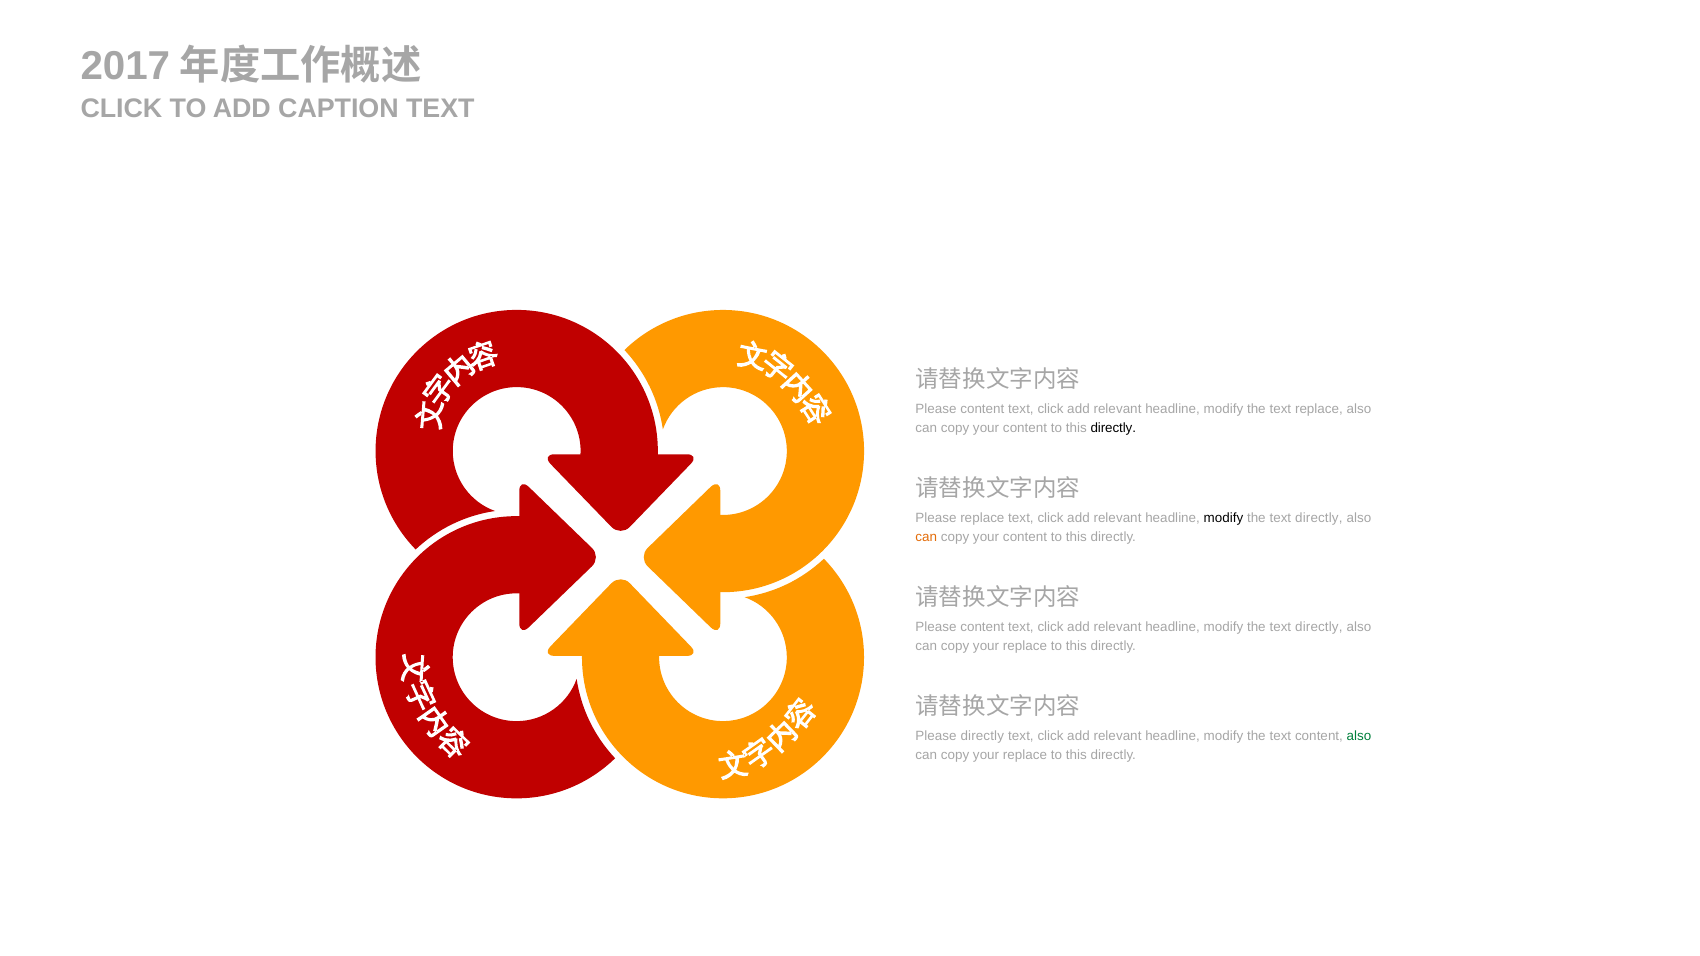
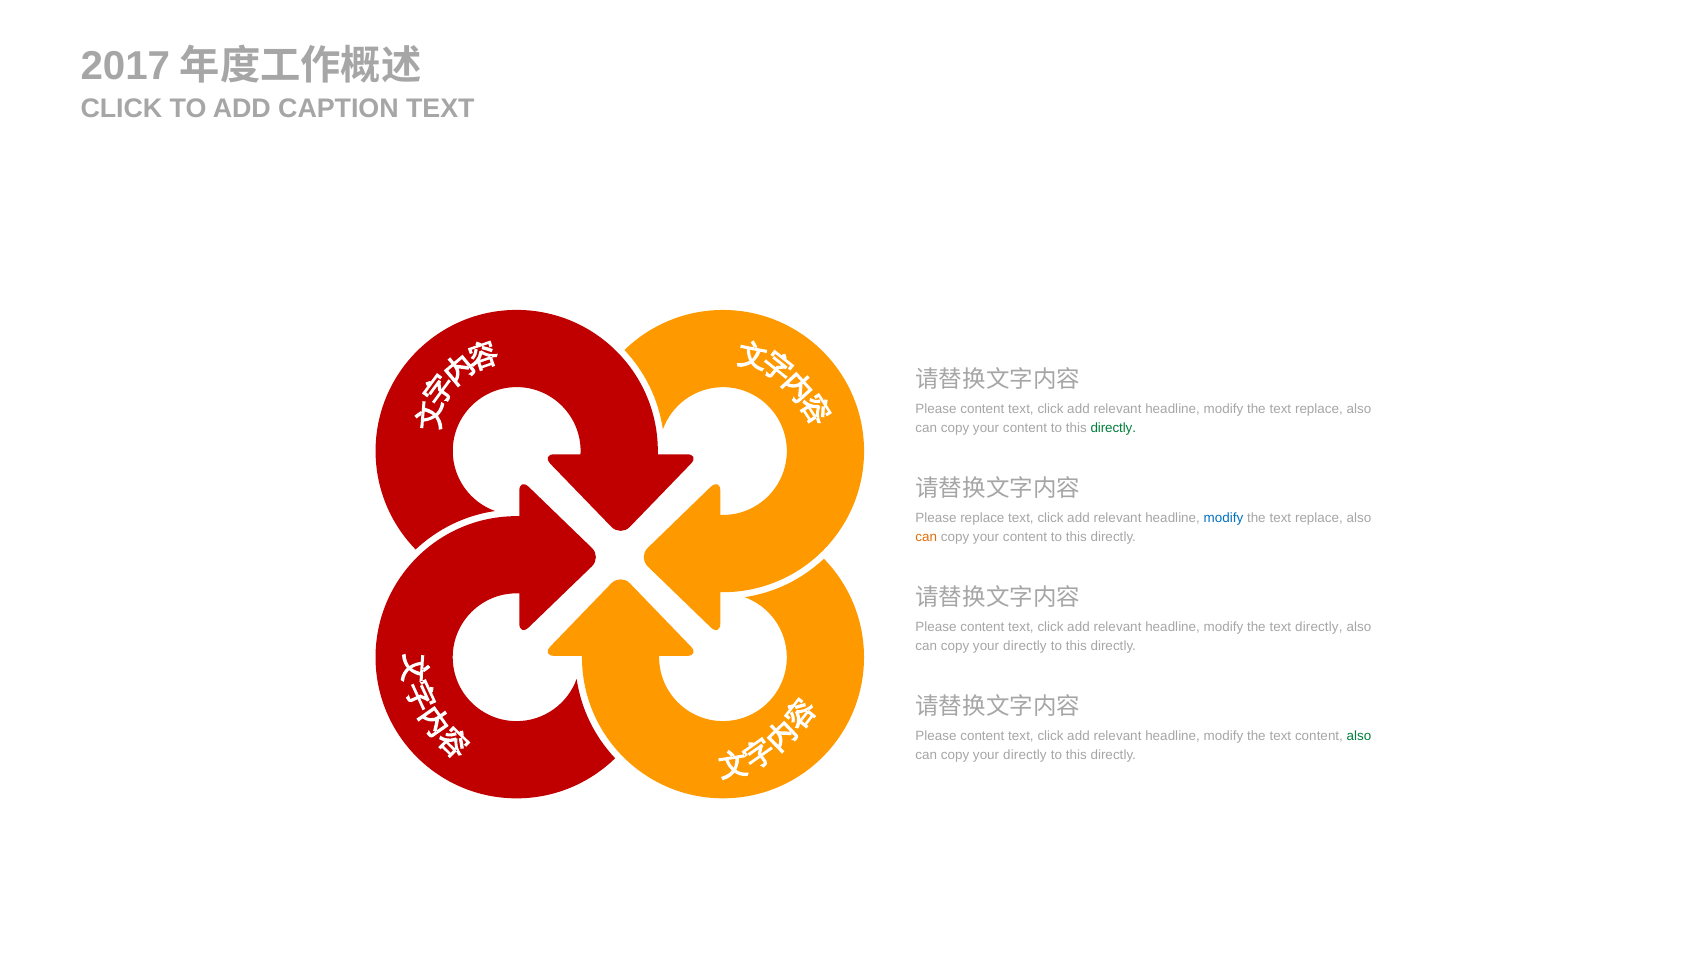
directly at (1113, 428) colour: black -> green
modify at (1223, 518) colour: black -> blue
directly at (1319, 518): directly -> replace
replace at (1025, 646): replace -> directly
directly at (982, 736): directly -> content
replace at (1025, 755): replace -> directly
